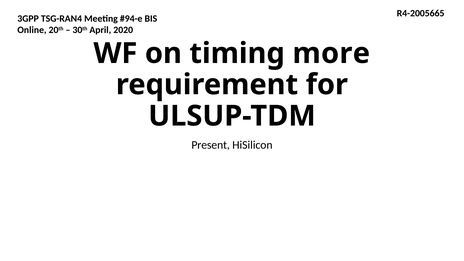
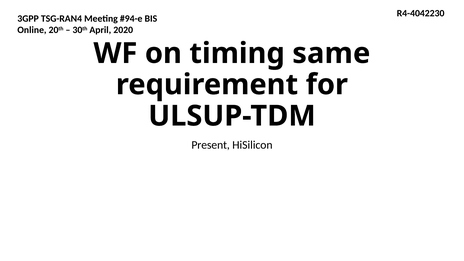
R4-2005665: R4-2005665 -> R4-4042230
more: more -> same
